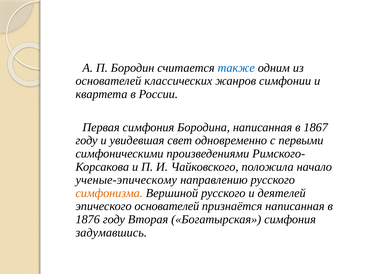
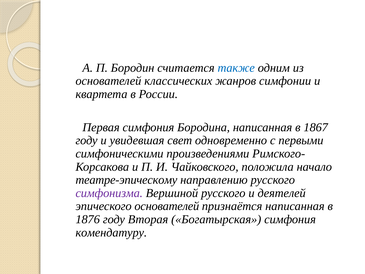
ученые-эпическому: ученые-эпическому -> театре-эпическому
симфонизма colour: orange -> purple
задумавшись: задумавшись -> комендатуру
